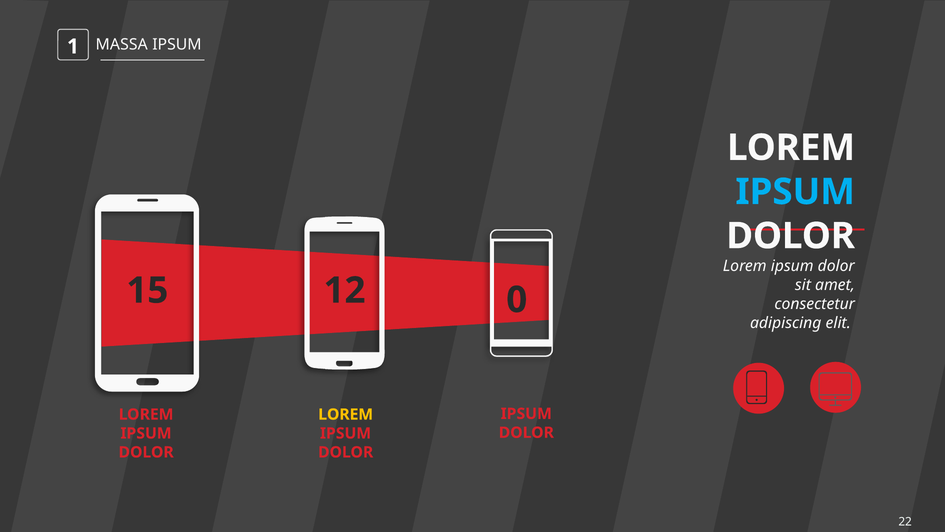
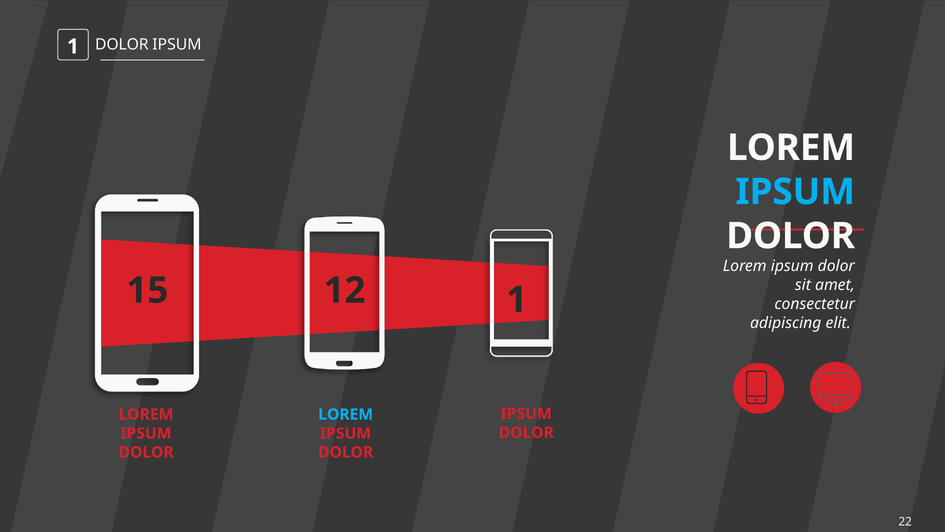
1 MASSA: MASSA -> DOLOR
12 0: 0 -> 1
LOREM at (346, 414) colour: yellow -> light blue
